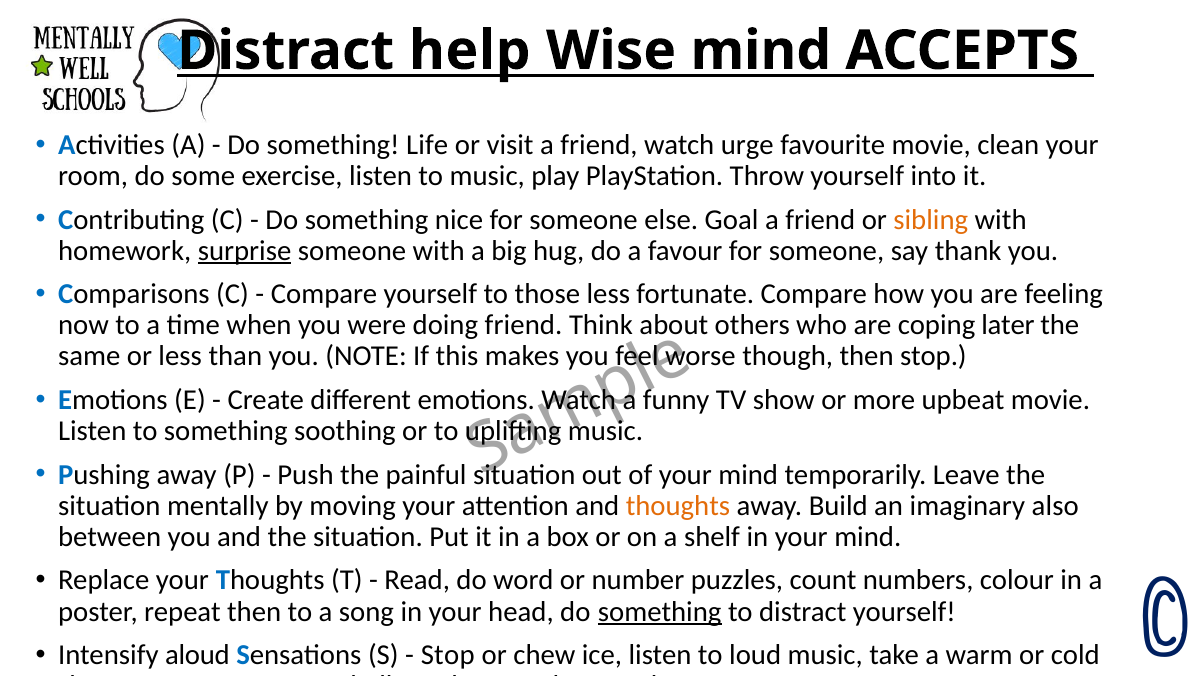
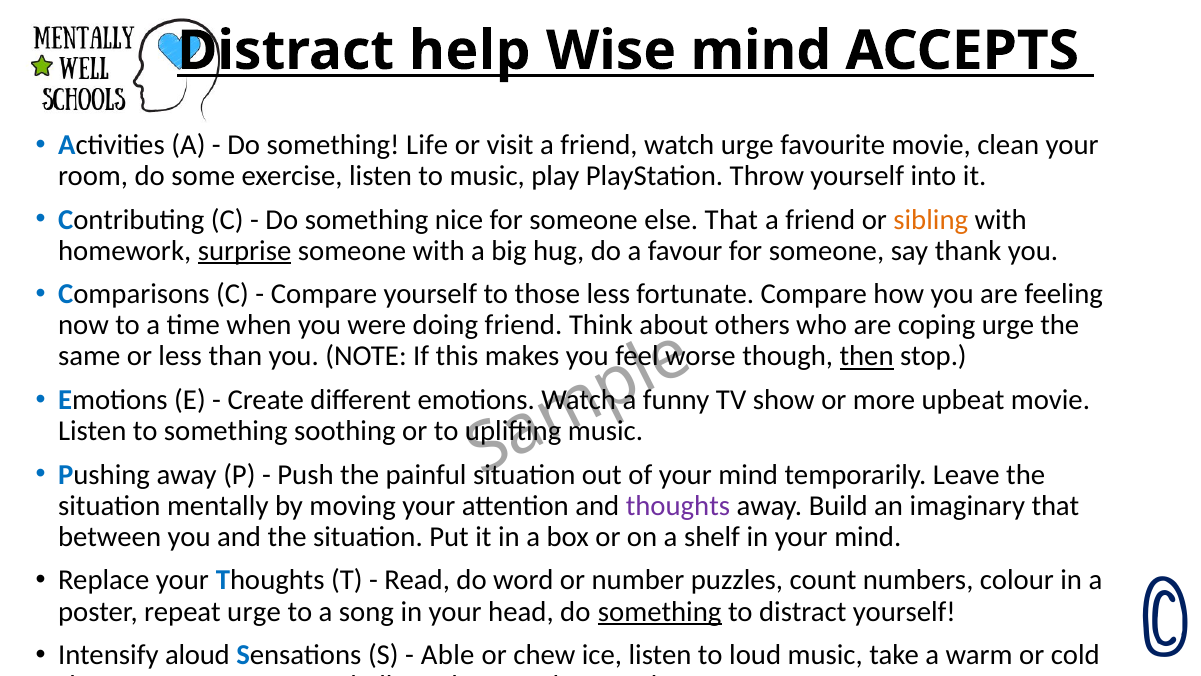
else Goal: Goal -> That
coping later: later -> urge
then at (867, 356) underline: none -> present
thoughts at (678, 505) colour: orange -> purple
imaginary also: also -> that
repeat then: then -> urge
Stop at (448, 655): Stop -> Able
